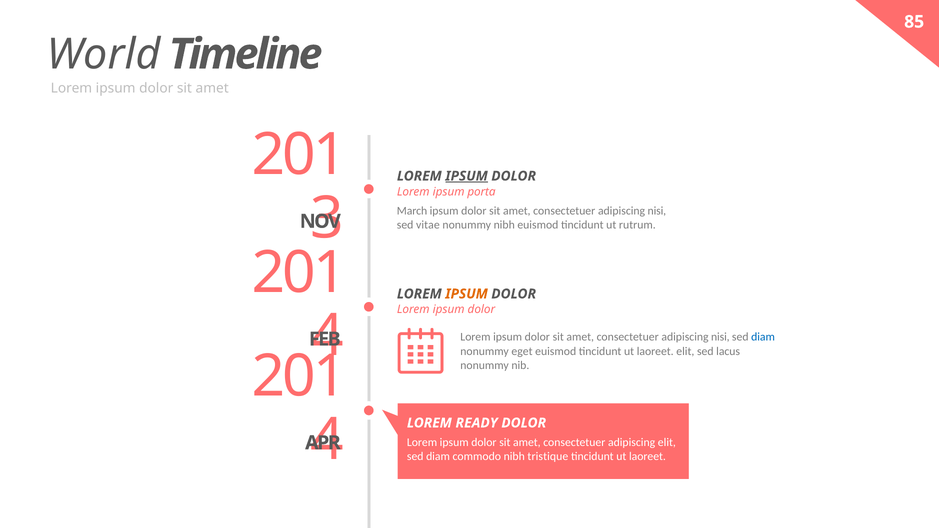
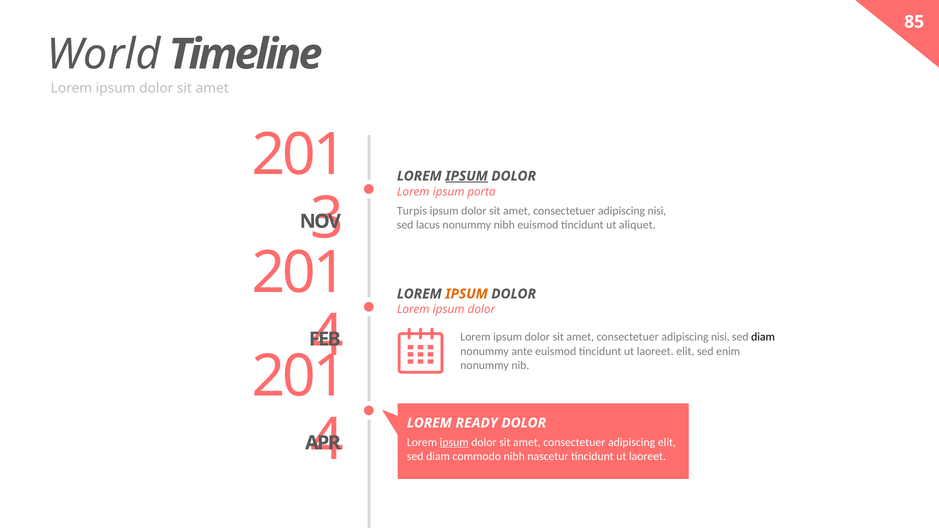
March: March -> Turpis
vitae: vitae -> lacus
rutrum: rutrum -> aliquet
diam at (763, 337) colour: blue -> black
eget: eget -> ante
lacus: lacus -> enim
ipsum at (454, 442) underline: none -> present
tristique: tristique -> nascetur
